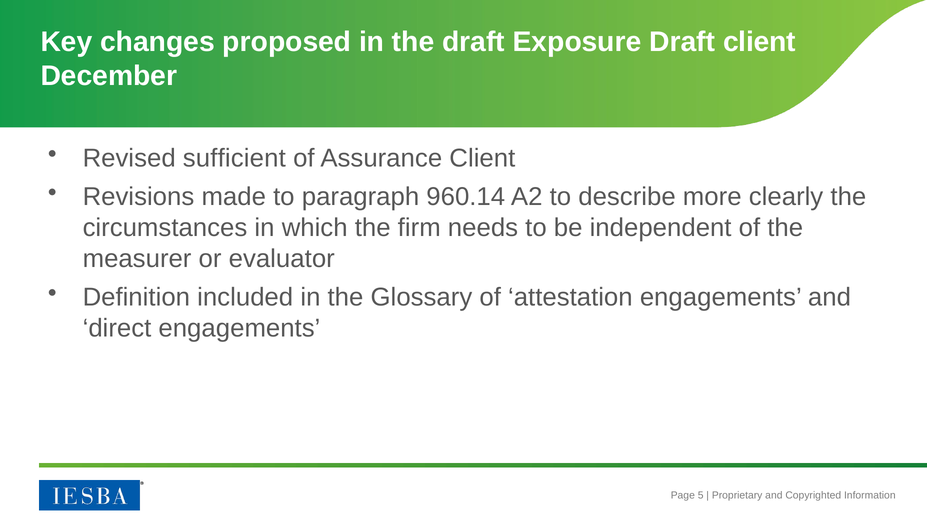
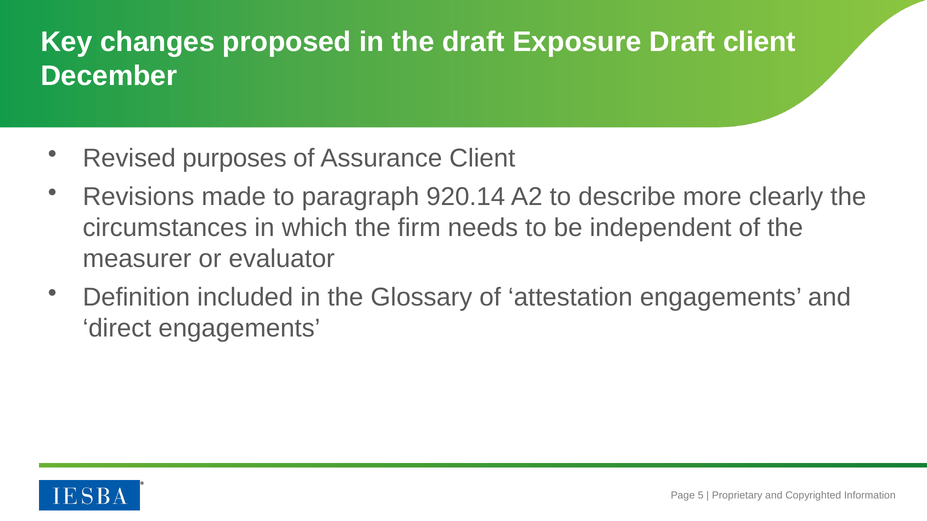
sufficient: sufficient -> purposes
960.14: 960.14 -> 920.14
